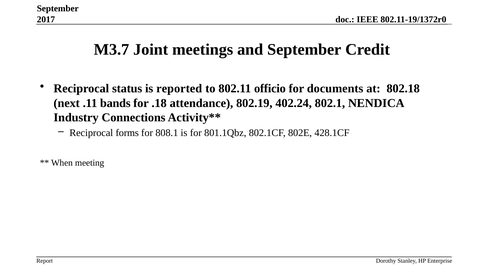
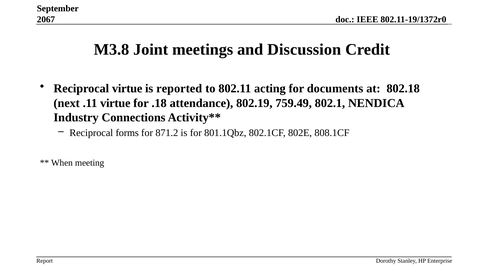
2017: 2017 -> 2067
M3.7: M3.7 -> M3.8
and September: September -> Discussion
Reciprocal status: status -> virtue
officio: officio -> acting
.11 bands: bands -> virtue
402.24: 402.24 -> 759.49
808.1: 808.1 -> 871.2
428.1CF: 428.1CF -> 808.1CF
